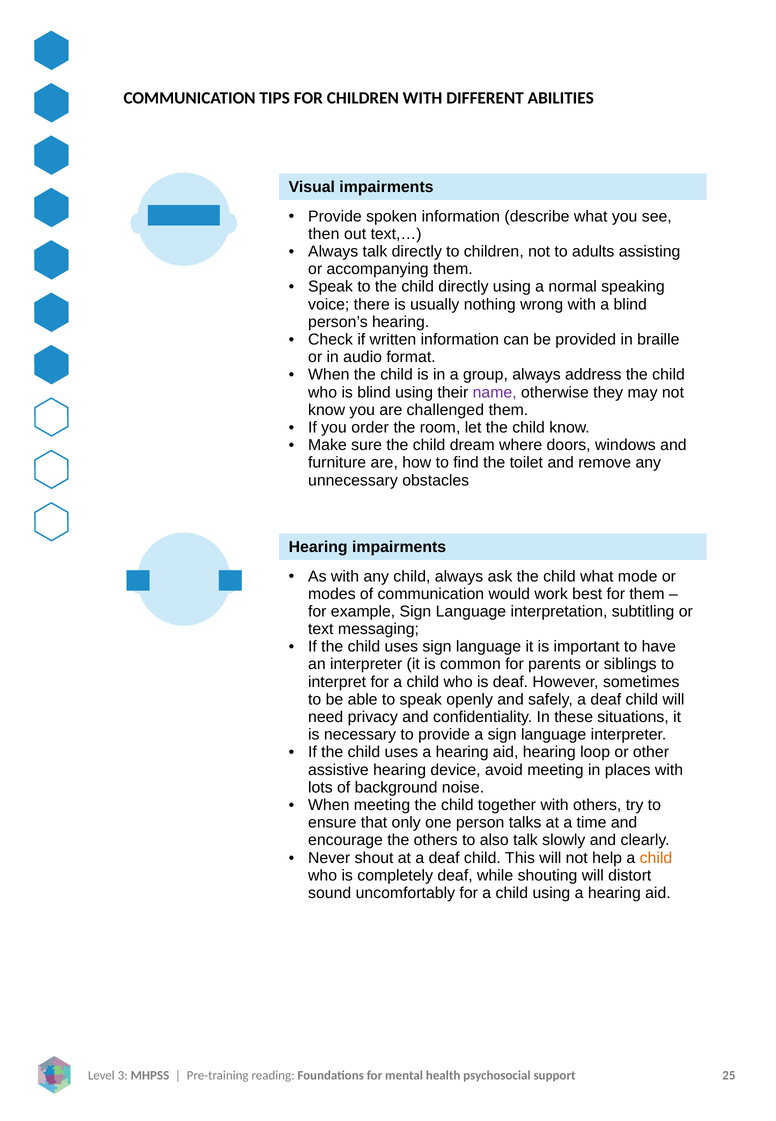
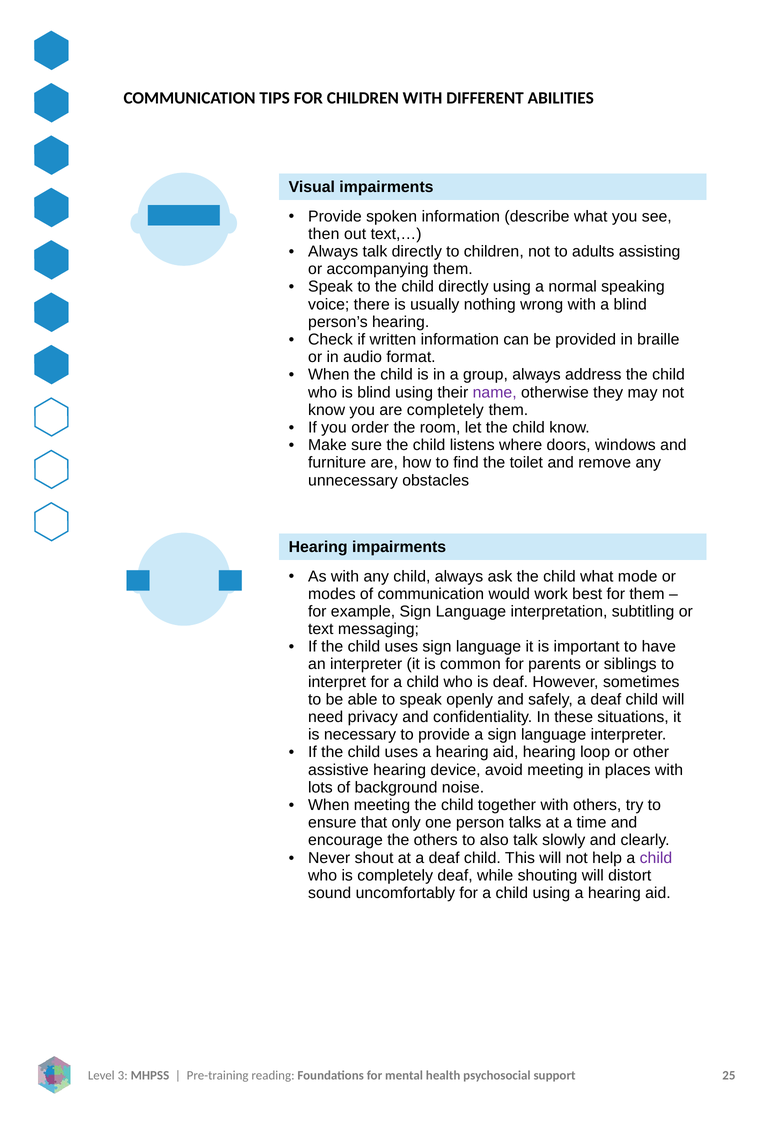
are challenged: challenged -> completely
dream: dream -> listens
child at (656, 858) colour: orange -> purple
